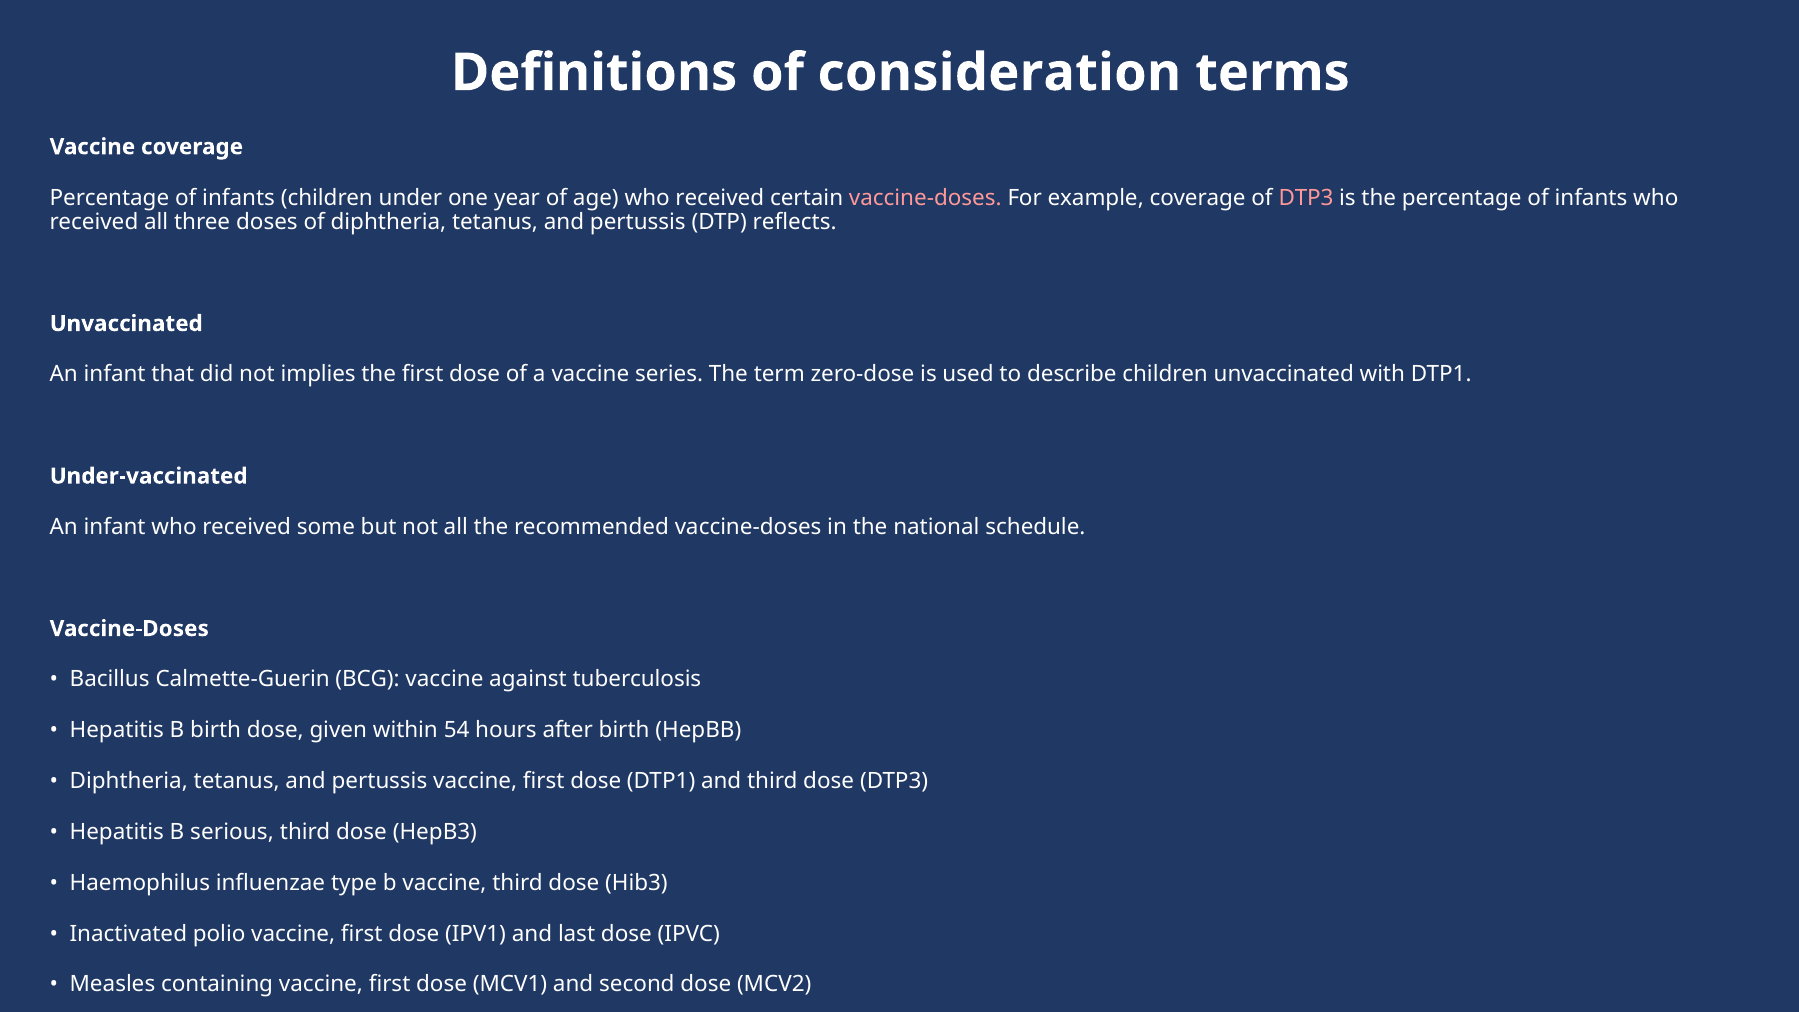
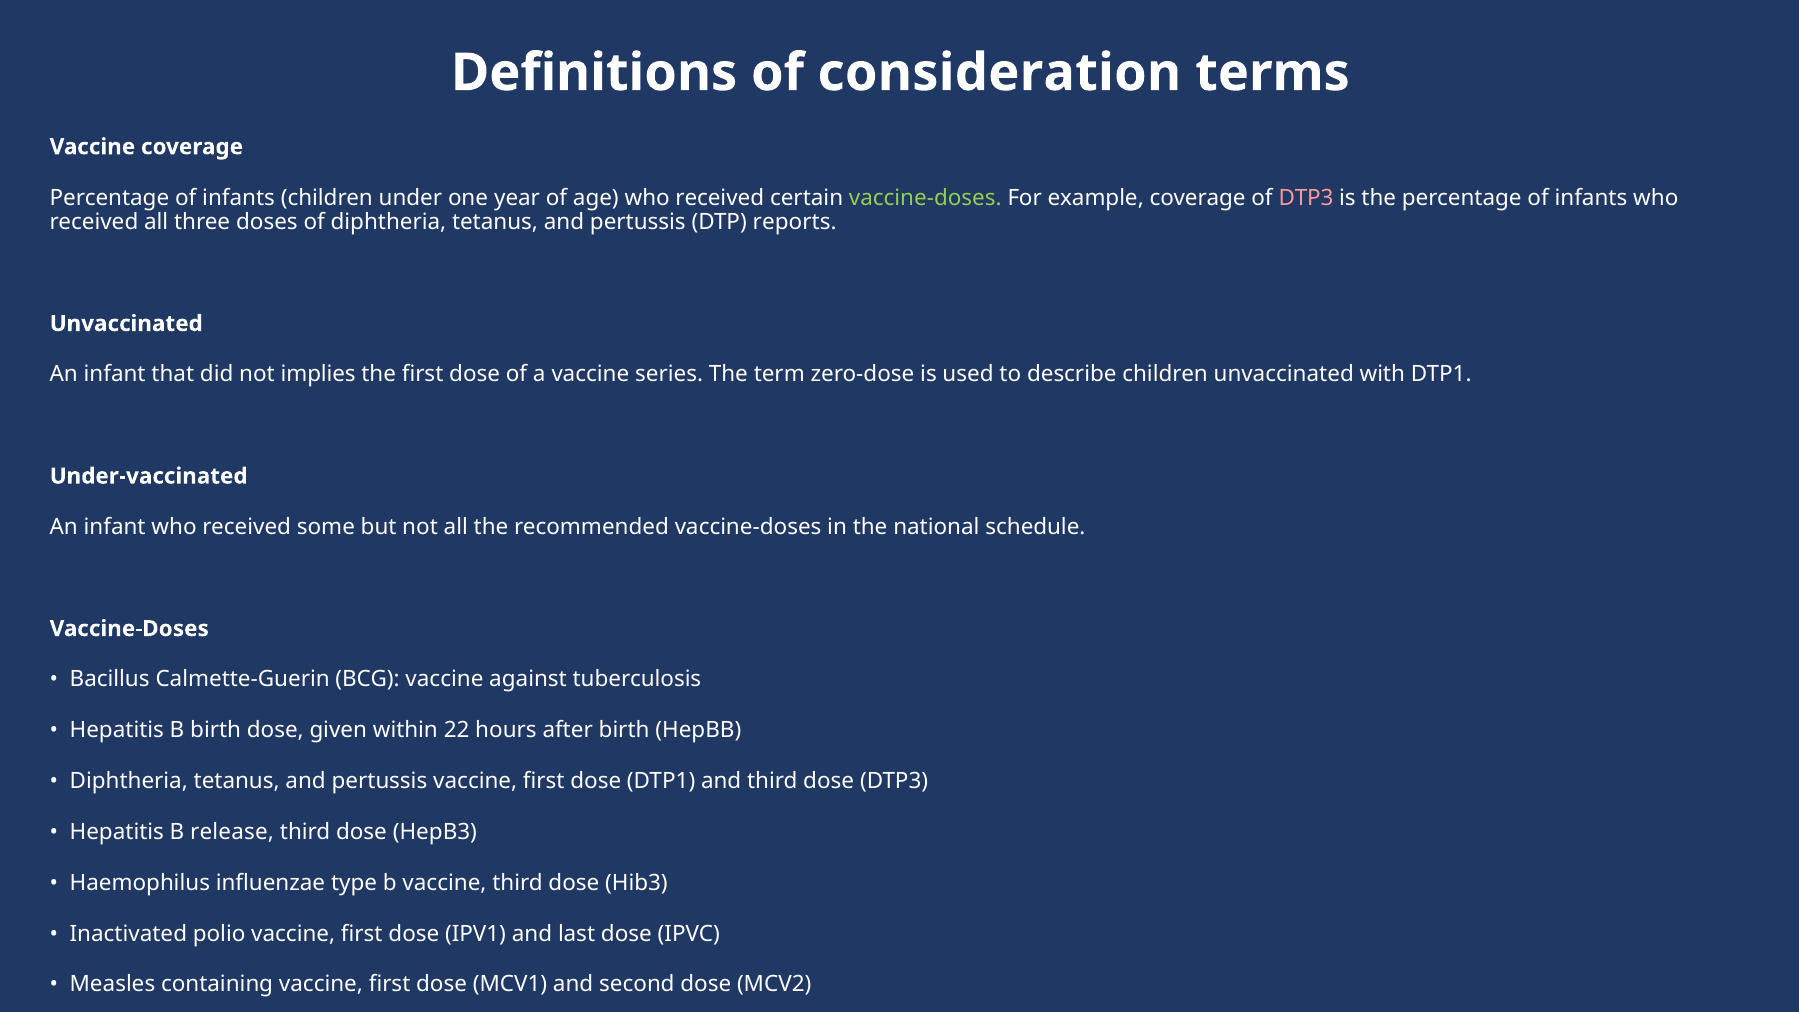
vaccine-doses at (925, 198) colour: pink -> light green
reflects: reflects -> reports
54: 54 -> 22
serious: serious -> release
